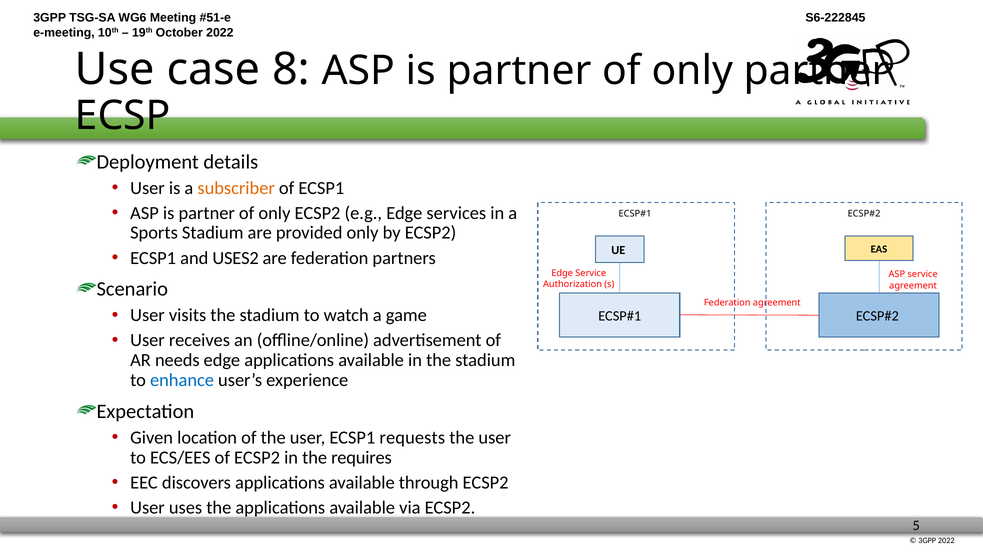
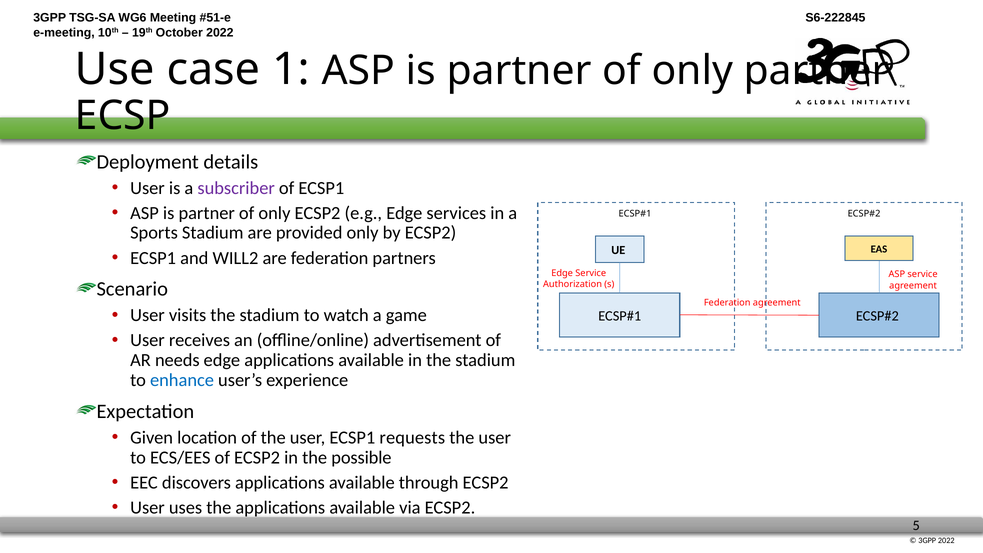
8: 8 -> 1
subscriber colour: orange -> purple
USES2: USES2 -> WILL2
requires: requires -> possible
